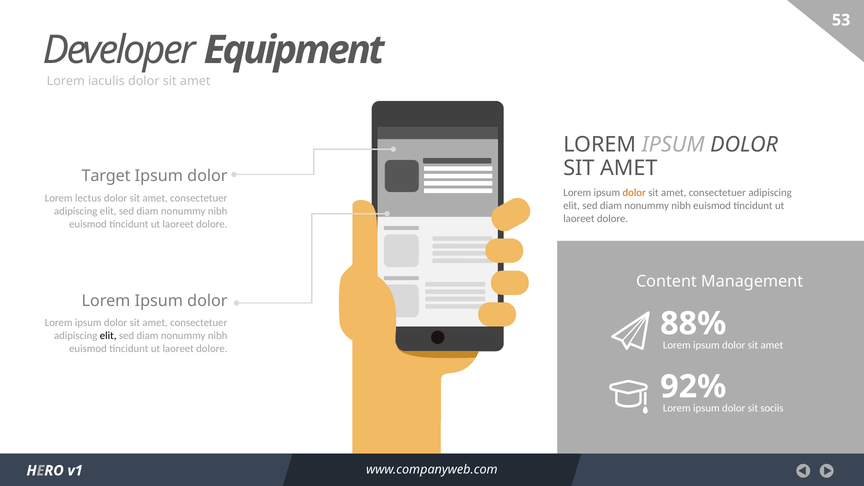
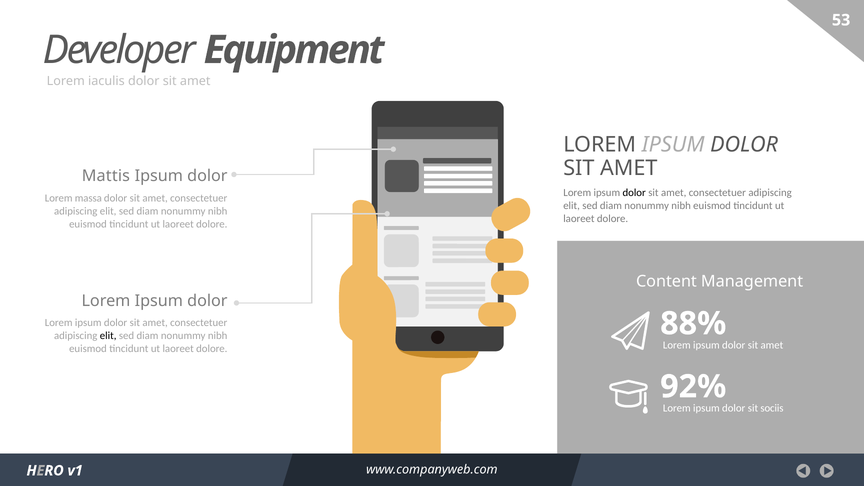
Target: Target -> Mattis
dolor at (634, 193) colour: orange -> black
lectus: lectus -> massa
